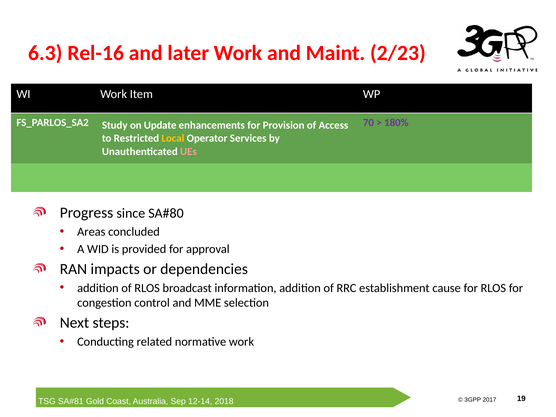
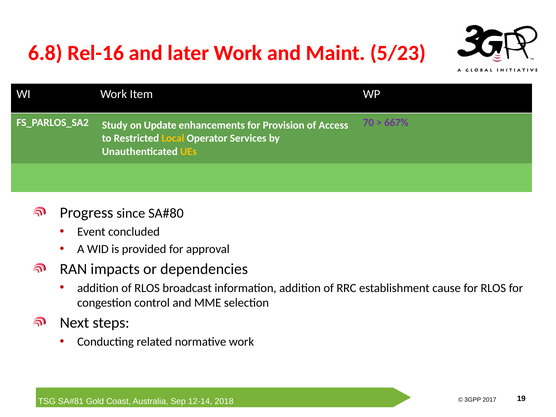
6.3: 6.3 -> 6.8
2/23: 2/23 -> 5/23
180%: 180% -> 667%
UEs colour: pink -> yellow
Areas: Areas -> Event
